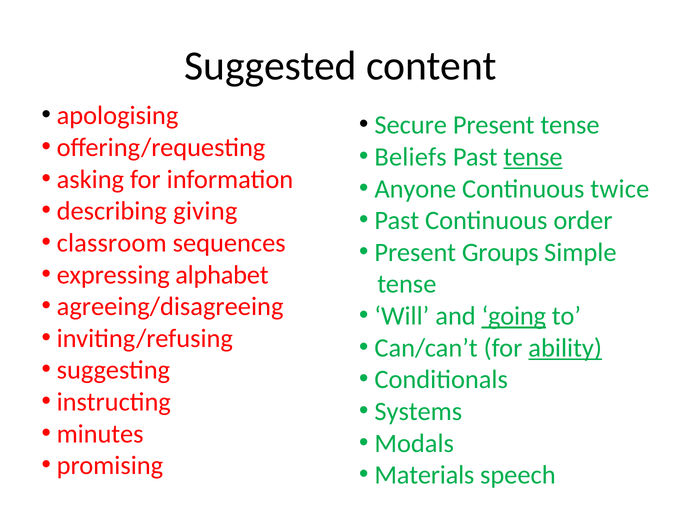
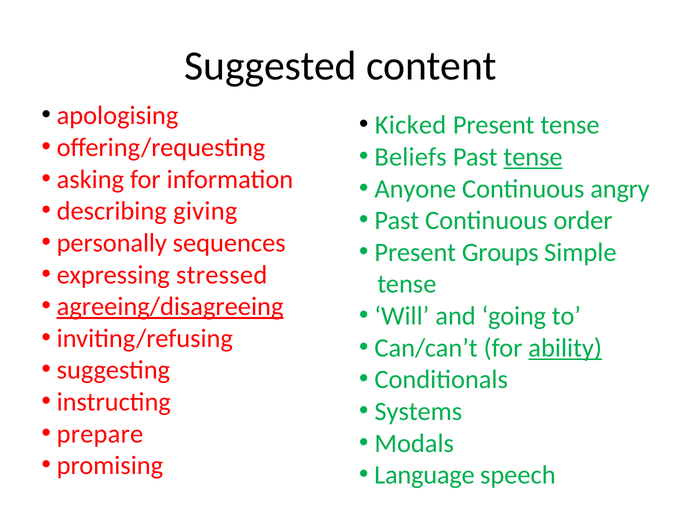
Secure: Secure -> Kicked
twice: twice -> angry
classroom: classroom -> personally
alphabet: alphabet -> stressed
agreeing/disagreeing underline: none -> present
going underline: present -> none
minutes: minutes -> prepare
Materials: Materials -> Language
